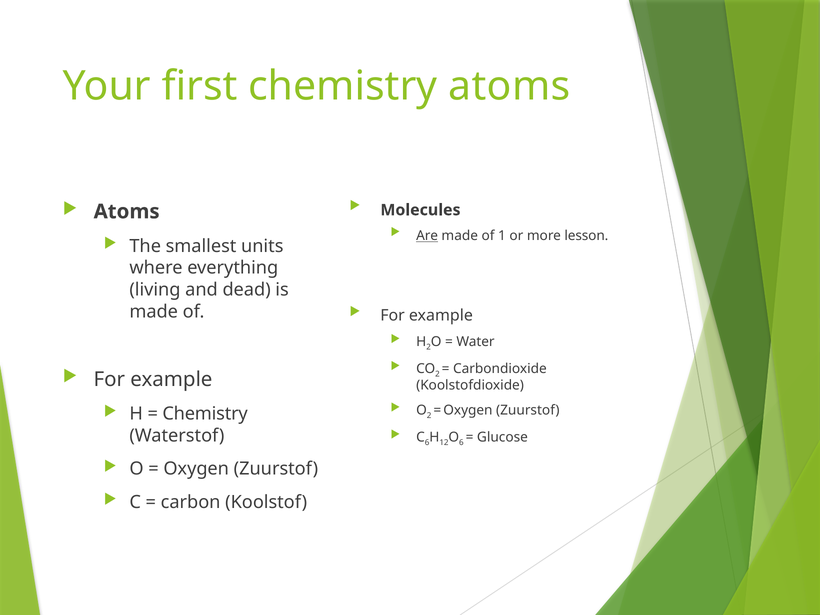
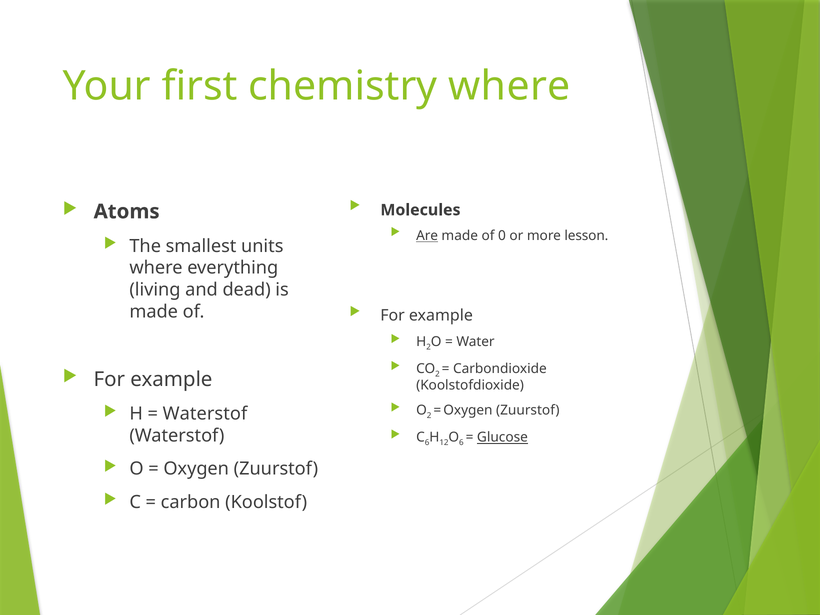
chemistry atoms: atoms -> where
1: 1 -> 0
Chemistry at (205, 414): Chemistry -> Waterstof
Glucose underline: none -> present
